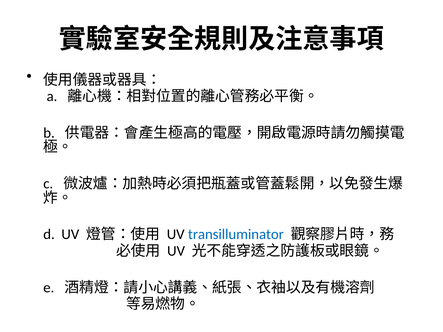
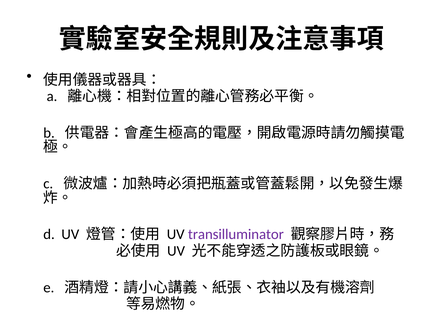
transilluminator colour: blue -> purple
